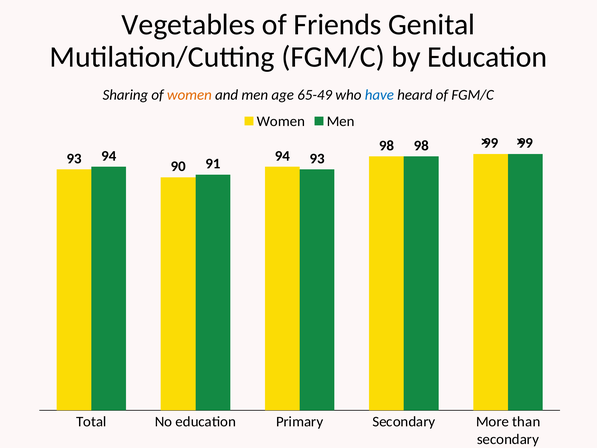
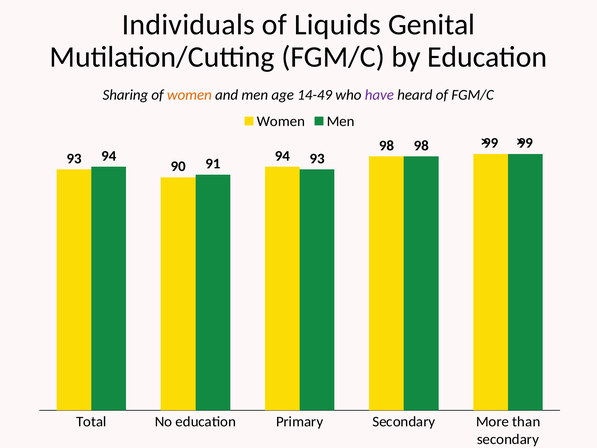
Vegetables: Vegetables -> Individuals
Friends: Friends -> Liquids
65-49: 65-49 -> 14-49
have colour: blue -> purple
